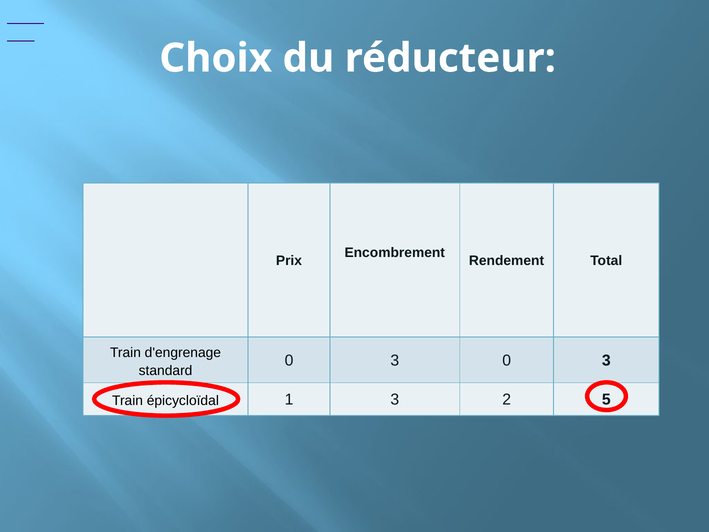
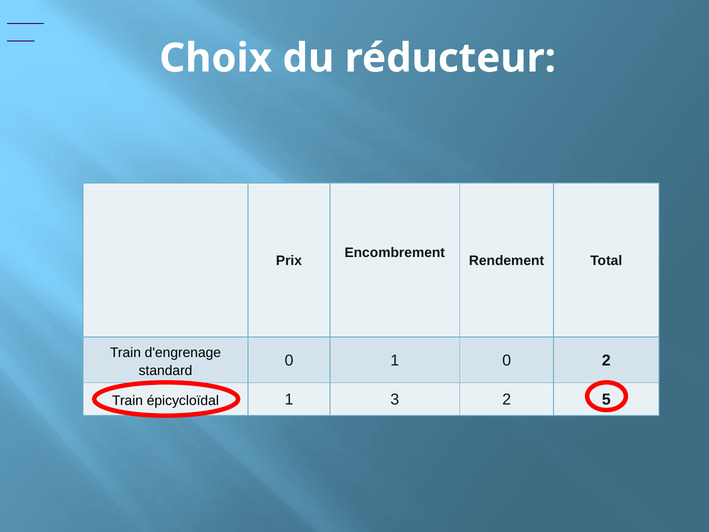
3 at (395, 360): 3 -> 1
3 at (606, 360): 3 -> 2
